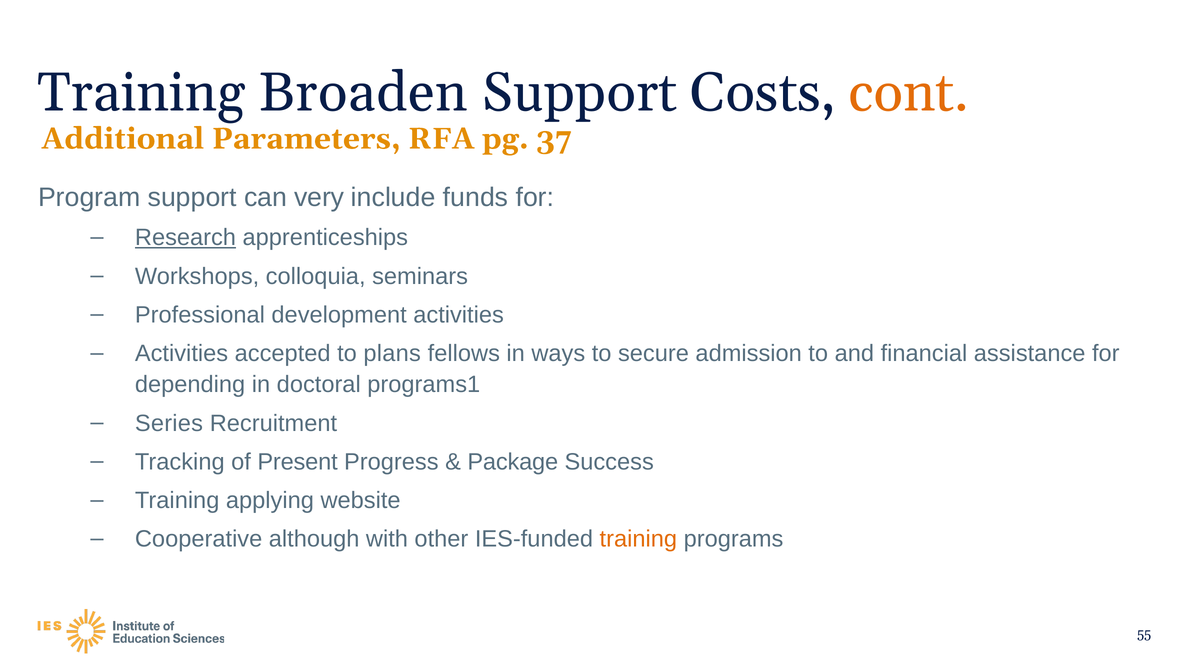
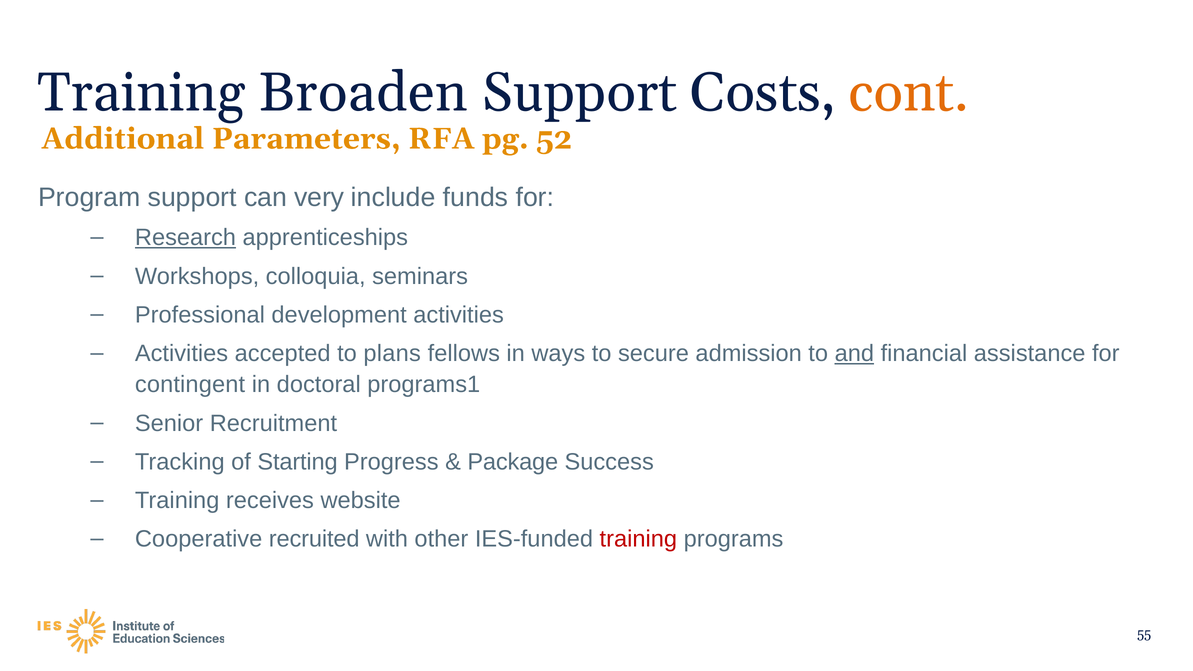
37: 37 -> 52
and underline: none -> present
depending: depending -> contingent
Series: Series -> Senior
Present: Present -> Starting
applying: applying -> receives
although: although -> recruited
training at (638, 539) colour: orange -> red
